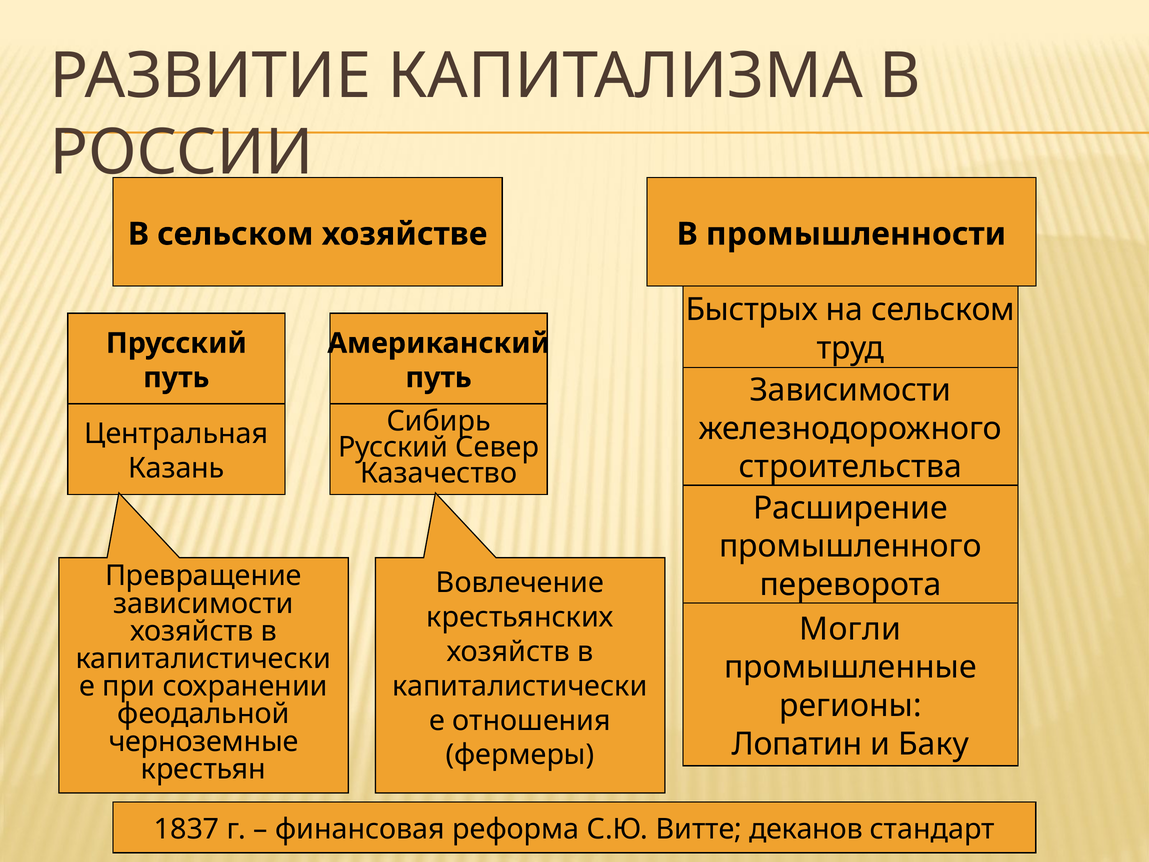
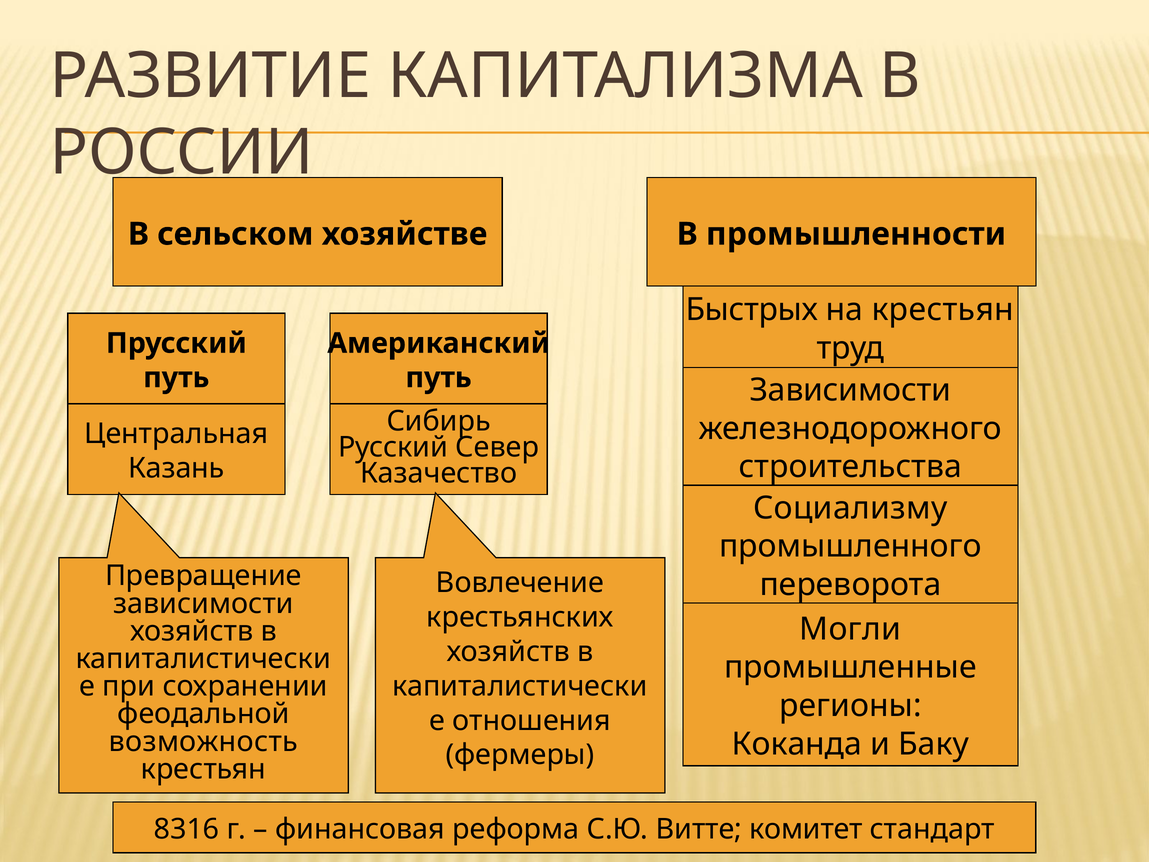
на сельском: сельском -> крестьян
Расширение: Расширение -> Социализму
черноземные: черноземные -> возможность
Лопатин: Лопатин -> Коканда
1837: 1837 -> 8316
деканов: деканов -> комитет
